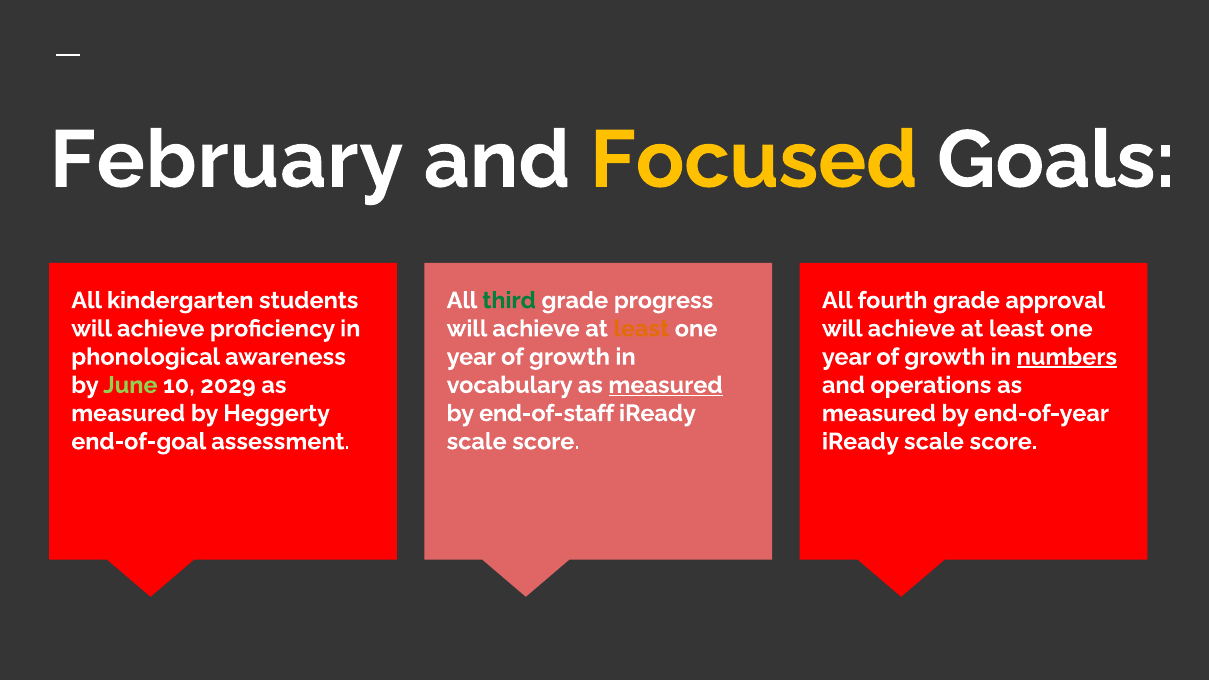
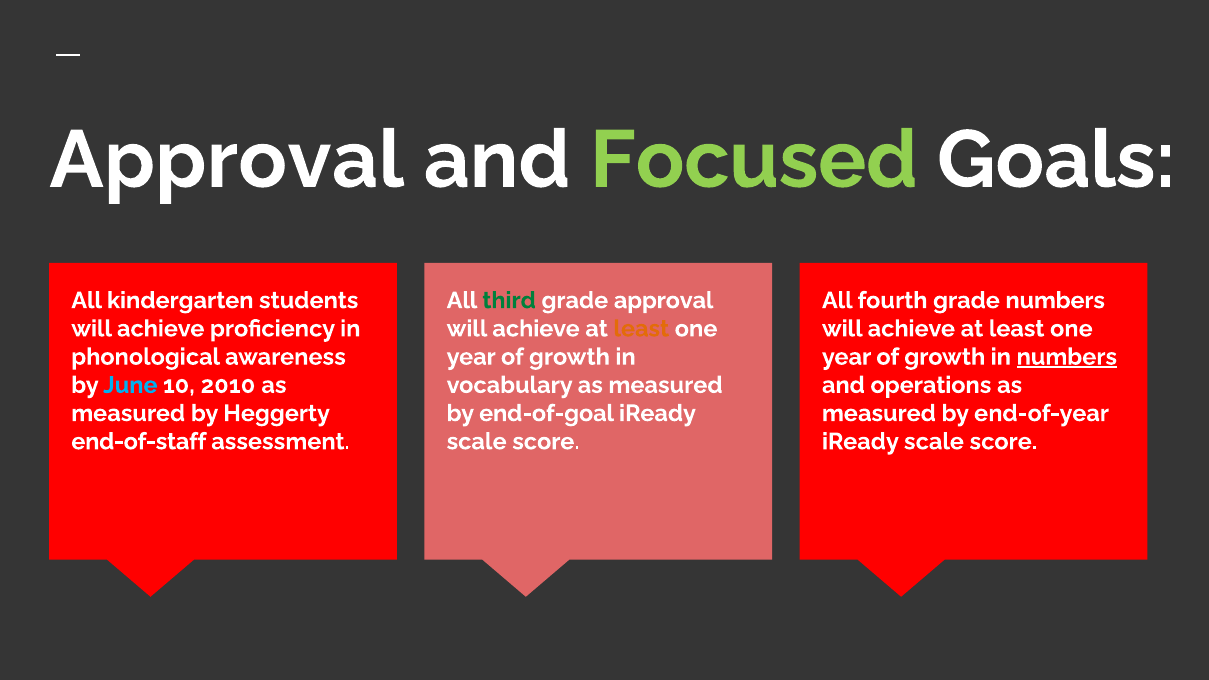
February at (227, 160): February -> Approval
Focused colour: yellow -> light green
grade progress: progress -> approval
grade approval: approval -> numbers
June colour: light green -> light blue
2029: 2029 -> 2010
measured at (666, 385) underline: present -> none
end-of-staff: end-of-staff -> end-of-goal
end-of-goal: end-of-goal -> end-of-staff
